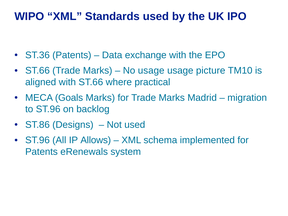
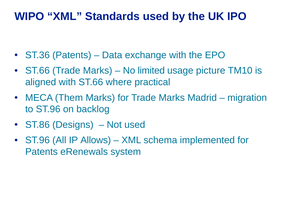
No usage: usage -> limited
Goals: Goals -> Them
